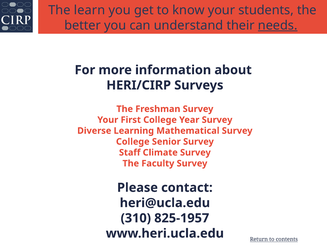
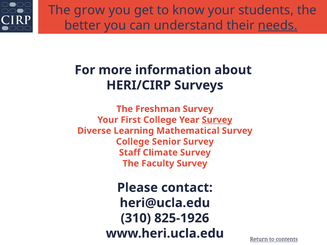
learn: learn -> grow
Survey at (217, 120) underline: none -> present
825-1957: 825-1957 -> 825-1926
